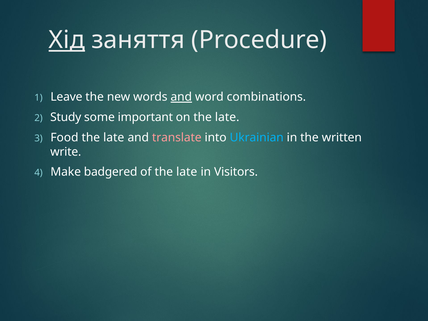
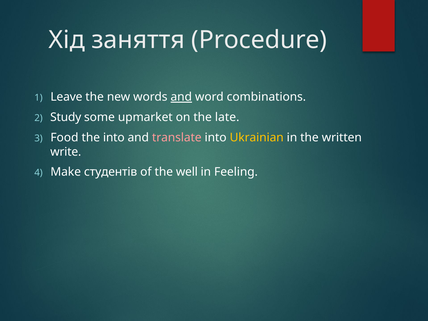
Хід underline: present -> none
important: important -> upmarket
late at (114, 138): late -> into
Ukrainian colour: light blue -> yellow
badgered: badgered -> студентів
of the late: late -> well
Visitors: Visitors -> Feeling
